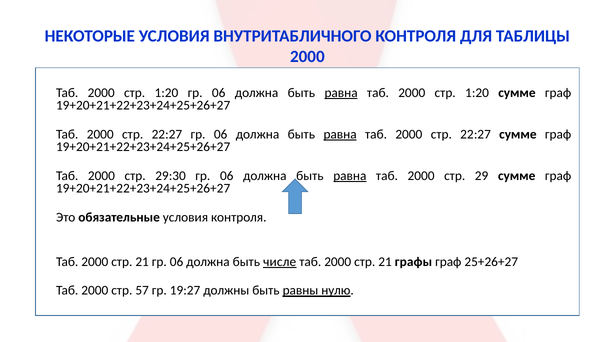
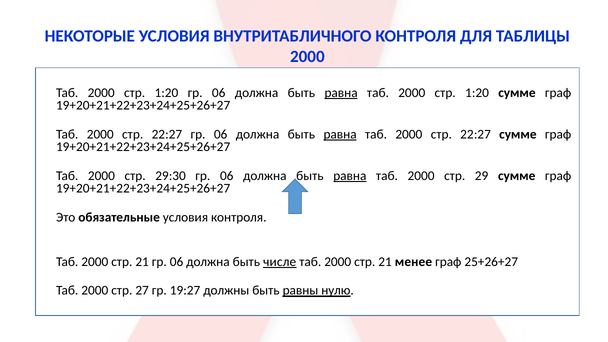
графы: графы -> менее
57: 57 -> 27
